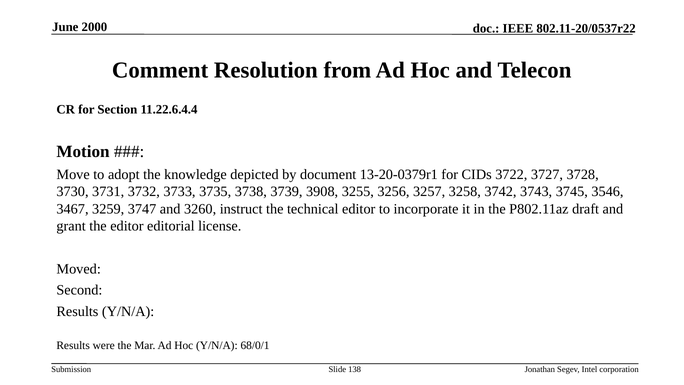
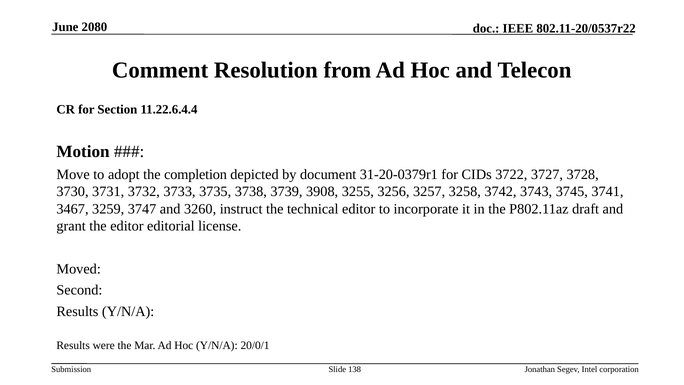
2000: 2000 -> 2080
knowledge: knowledge -> completion
13-20-0379r1: 13-20-0379r1 -> 31-20-0379r1
3546: 3546 -> 3741
68/0/1: 68/0/1 -> 20/0/1
